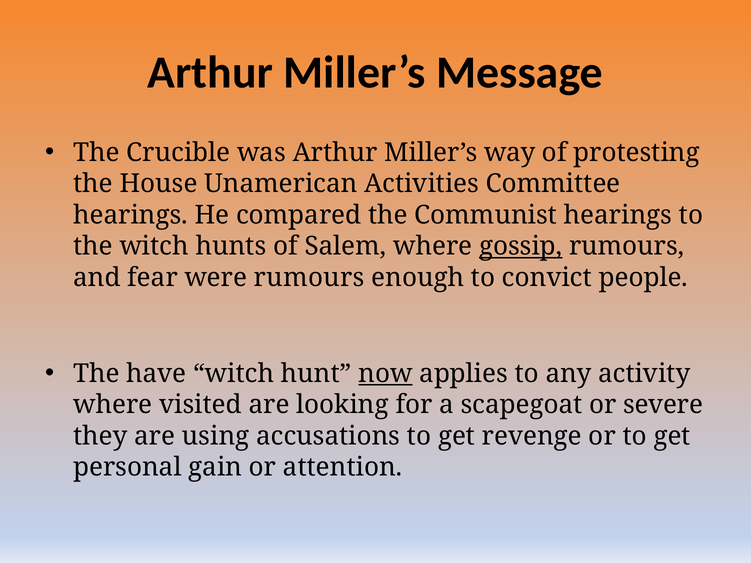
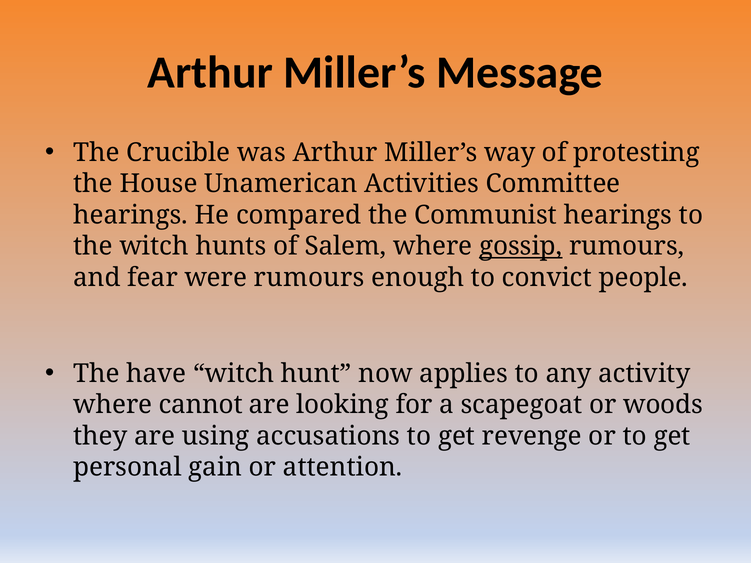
now underline: present -> none
visited: visited -> cannot
severe: severe -> woods
